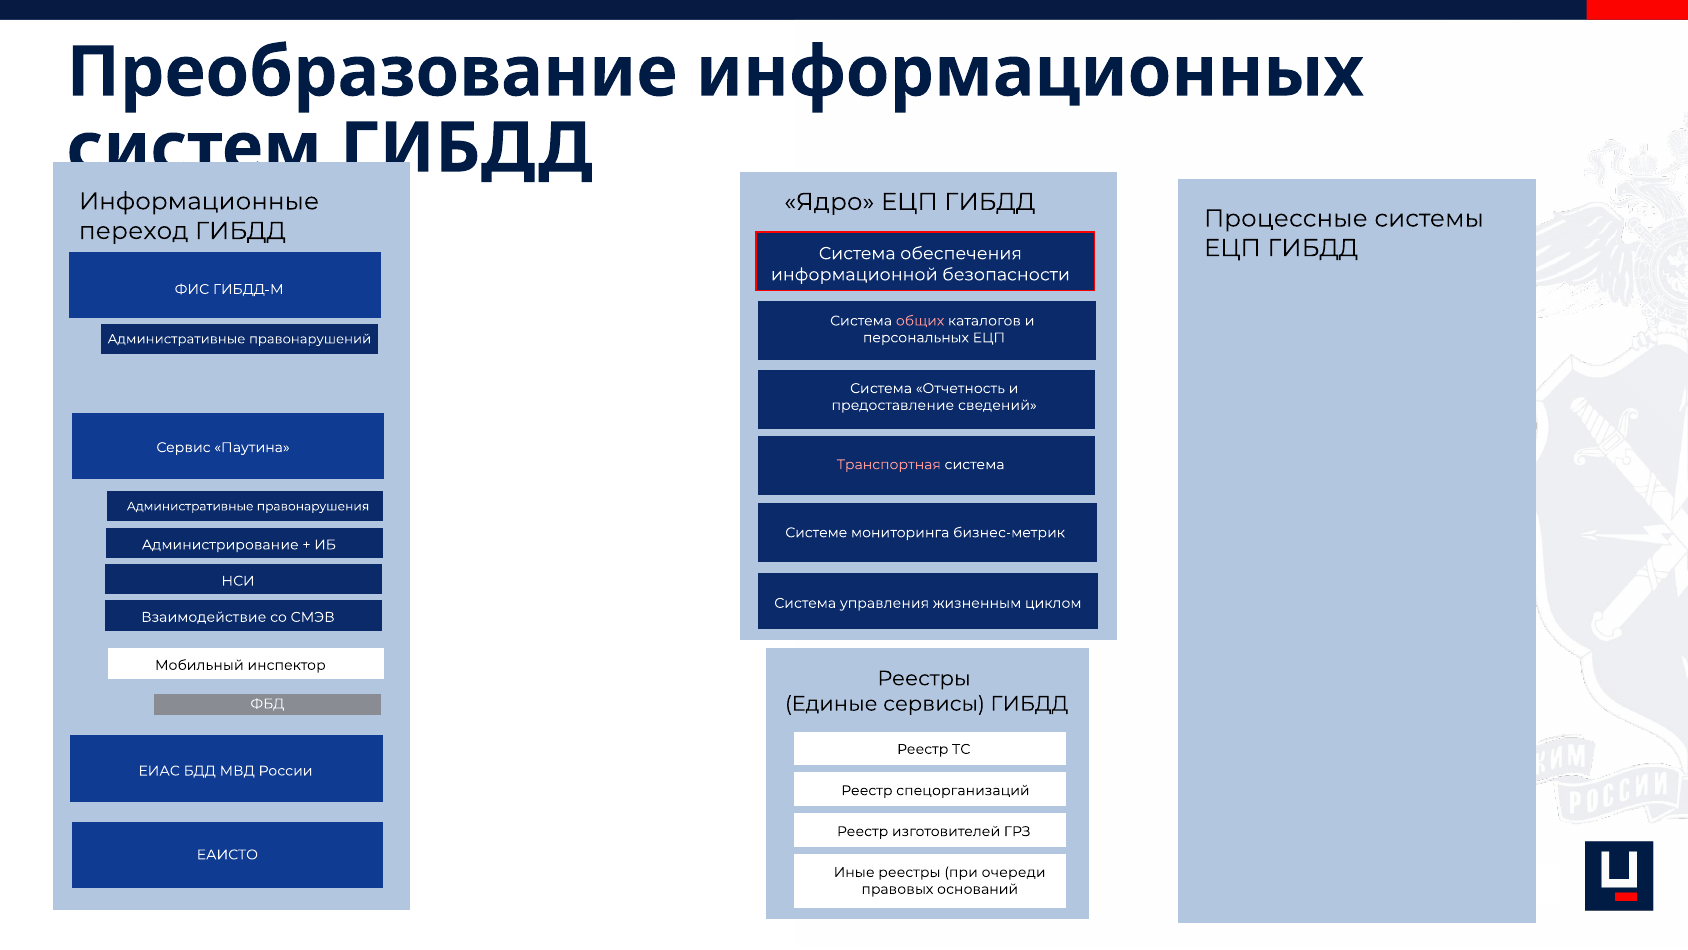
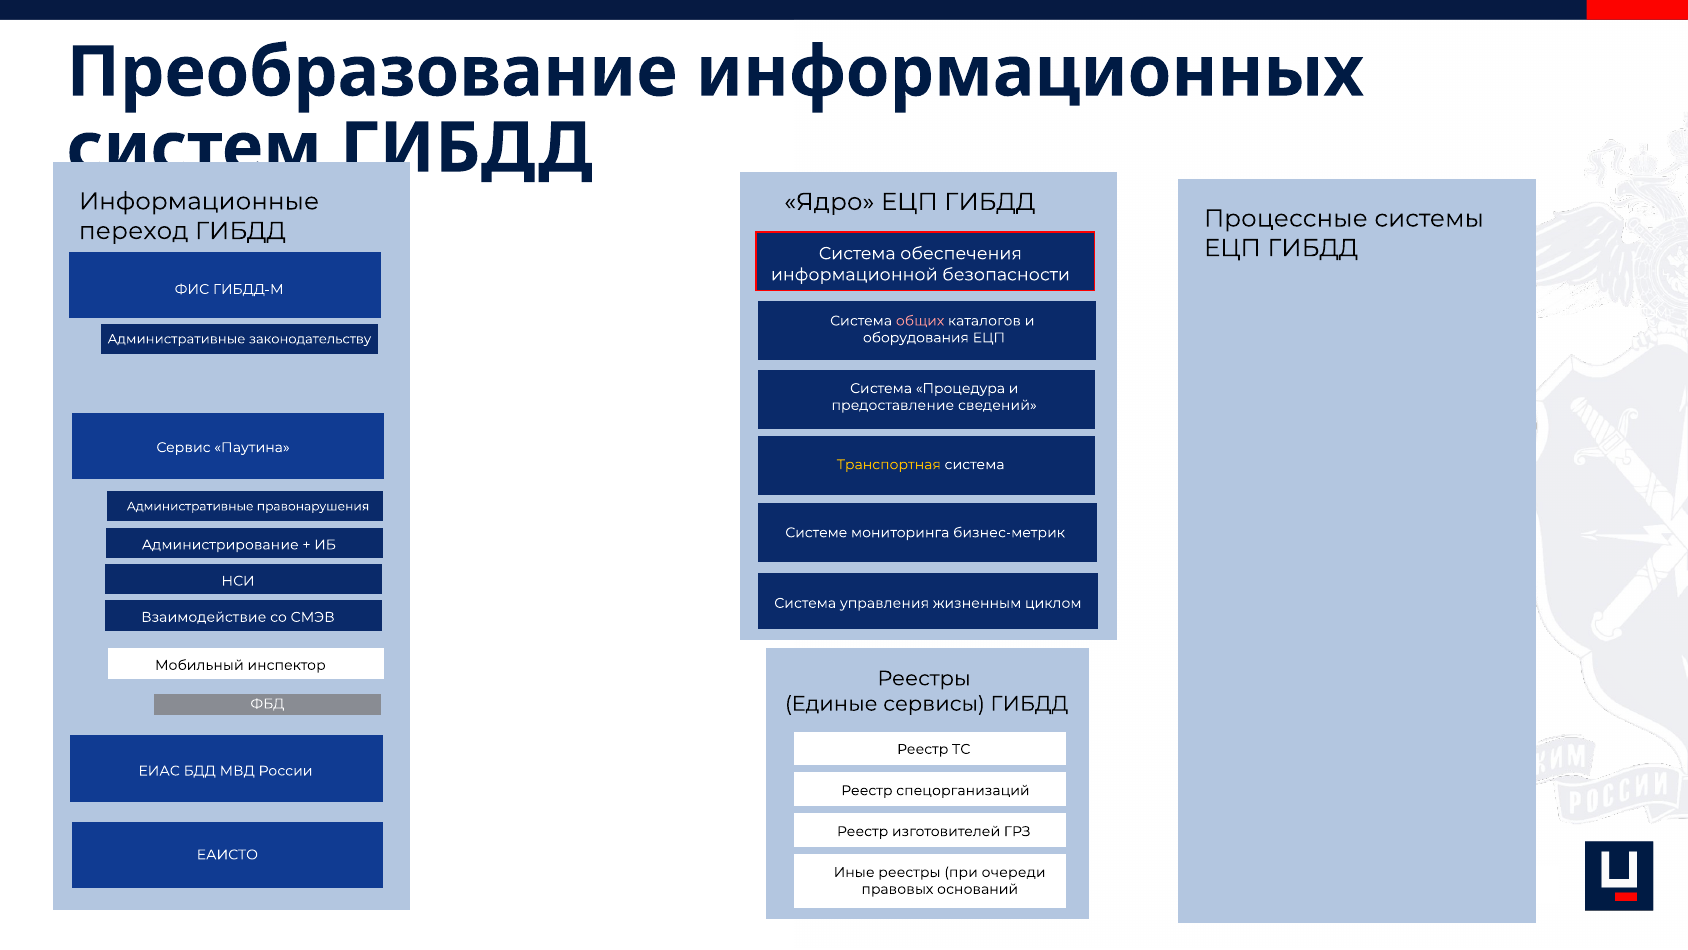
персональных: персональных -> оборудования
правонарушений: правонарушений -> законодательству
Отчетность: Отчетность -> Процедура
Транспортная colour: pink -> yellow
